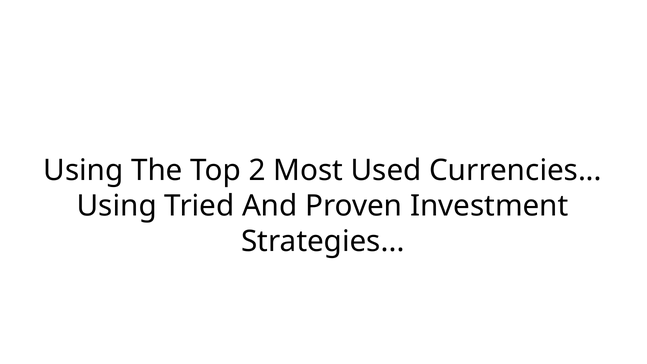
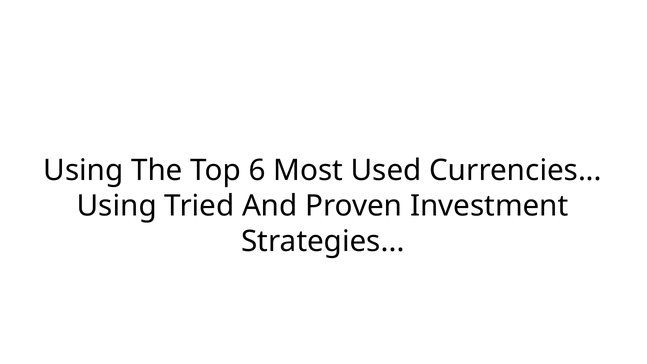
2: 2 -> 6
